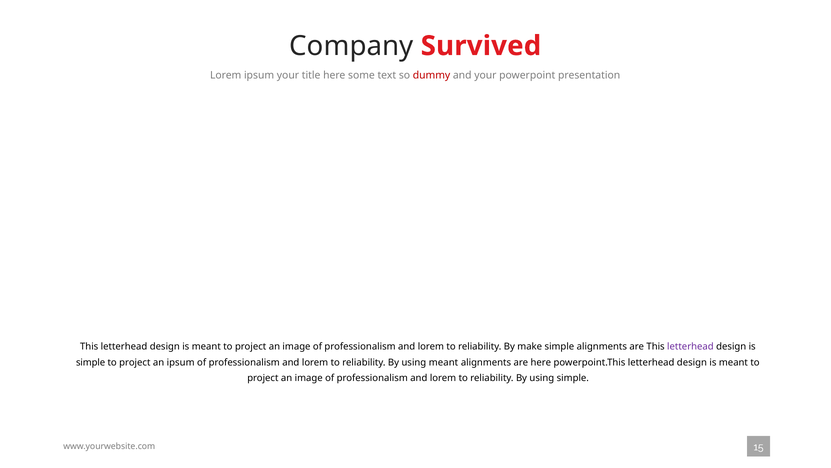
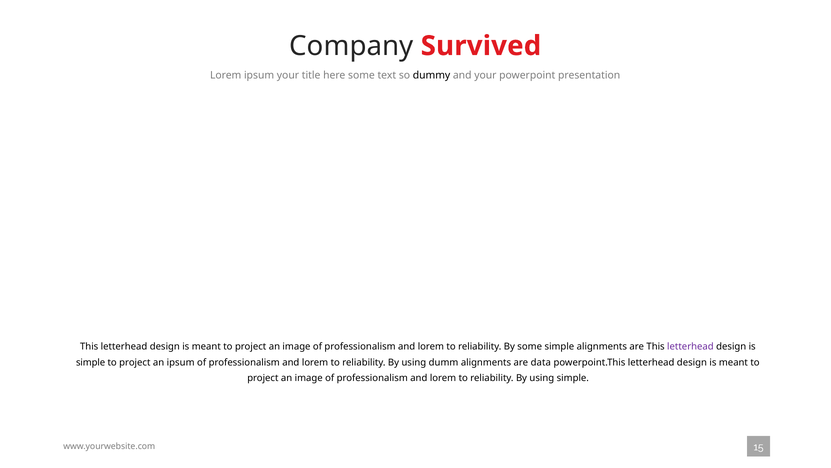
dummy colour: red -> black
By make: make -> some
using meant: meant -> dumm
are here: here -> data
